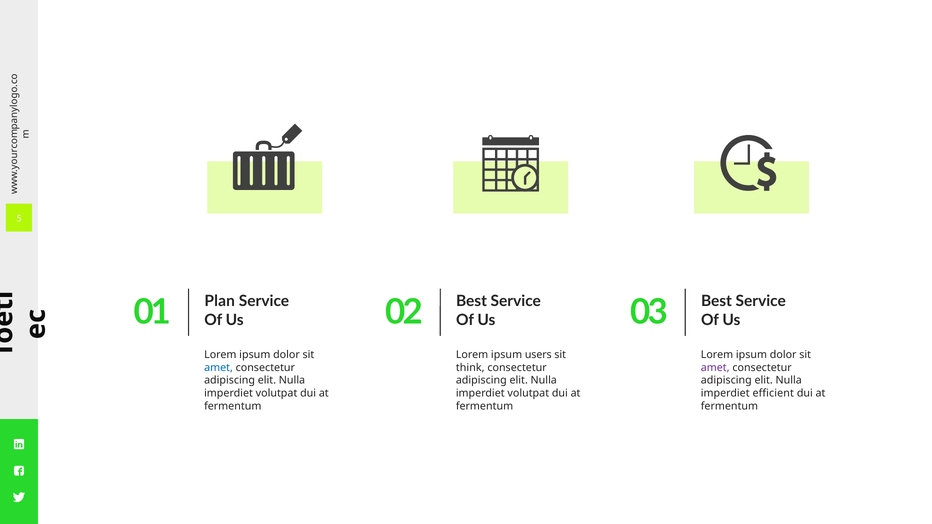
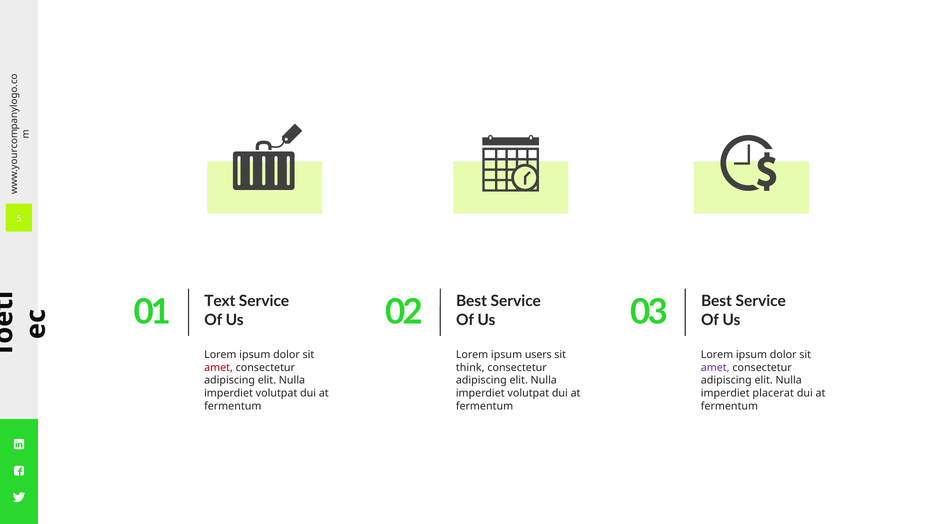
Plan: Plan -> Text
amet at (219, 368) colour: blue -> red
efficient: efficient -> placerat
